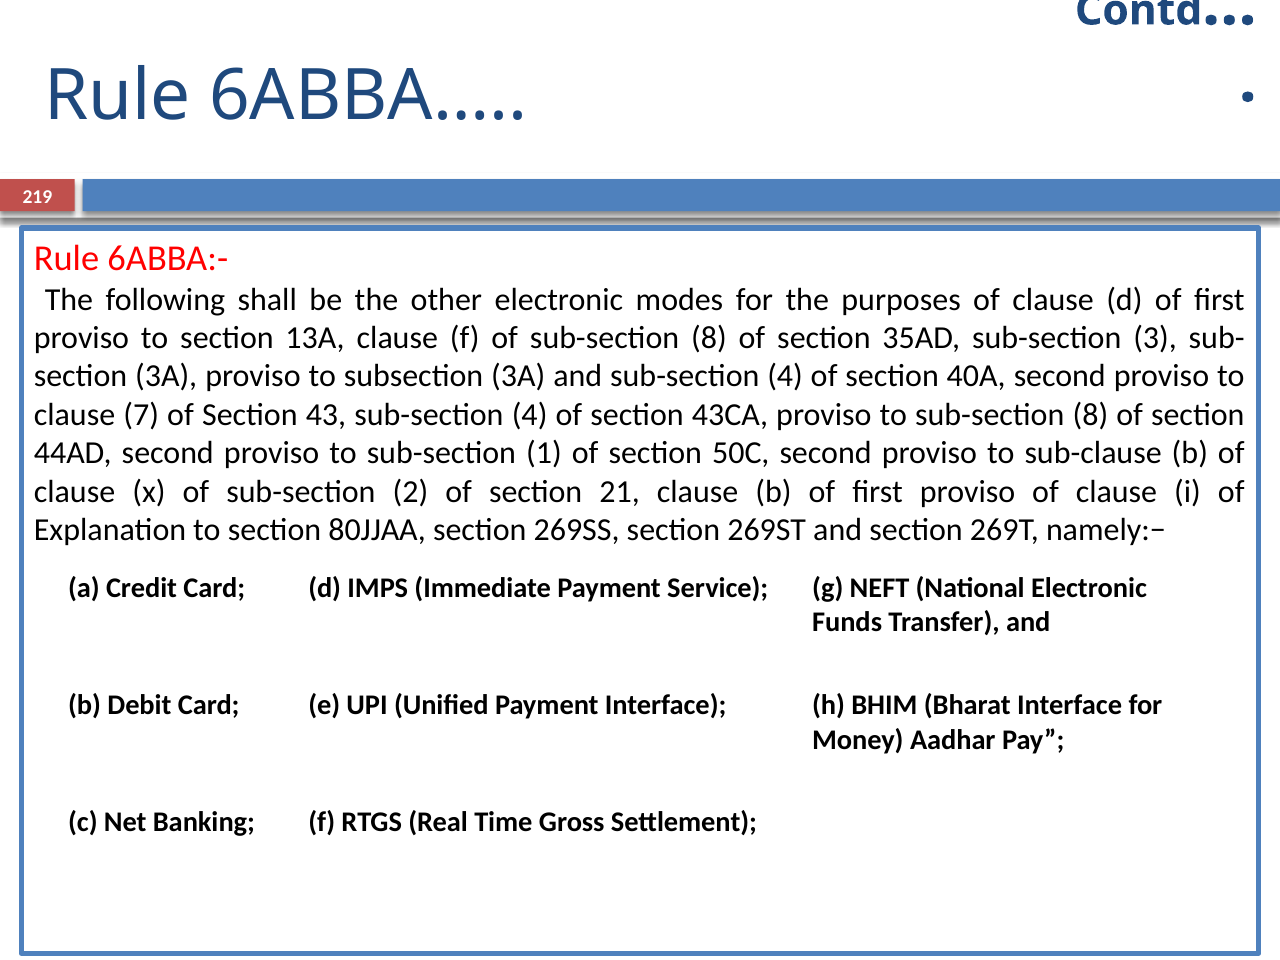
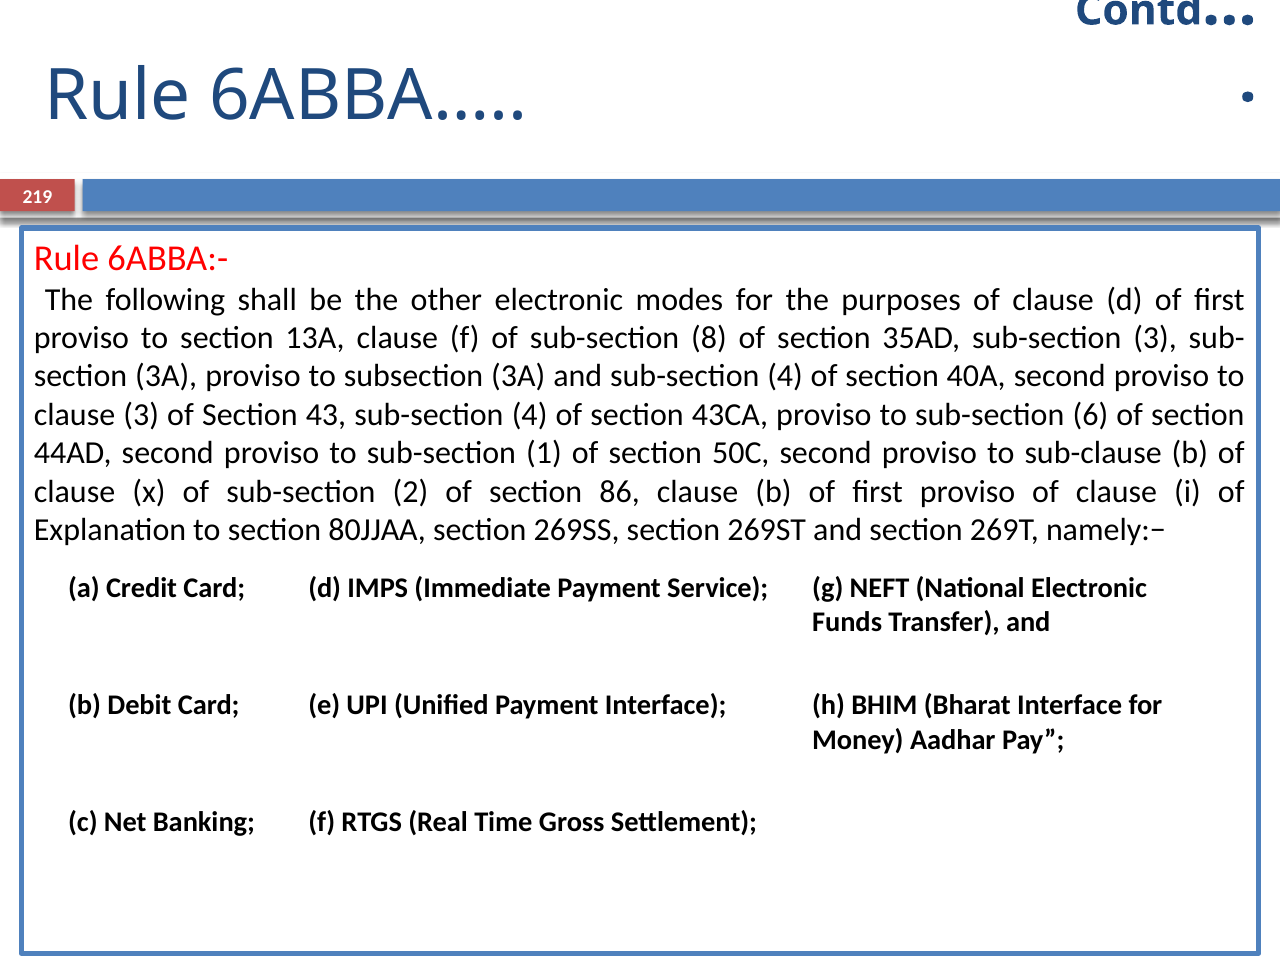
clause 7: 7 -> 3
to sub-section 8: 8 -> 6
21: 21 -> 86
